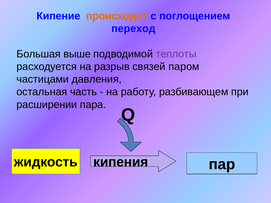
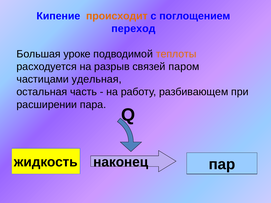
выше: выше -> уроке
теплоты colour: purple -> orange
давления: давления -> удельная
кипения: кипения -> наконец
